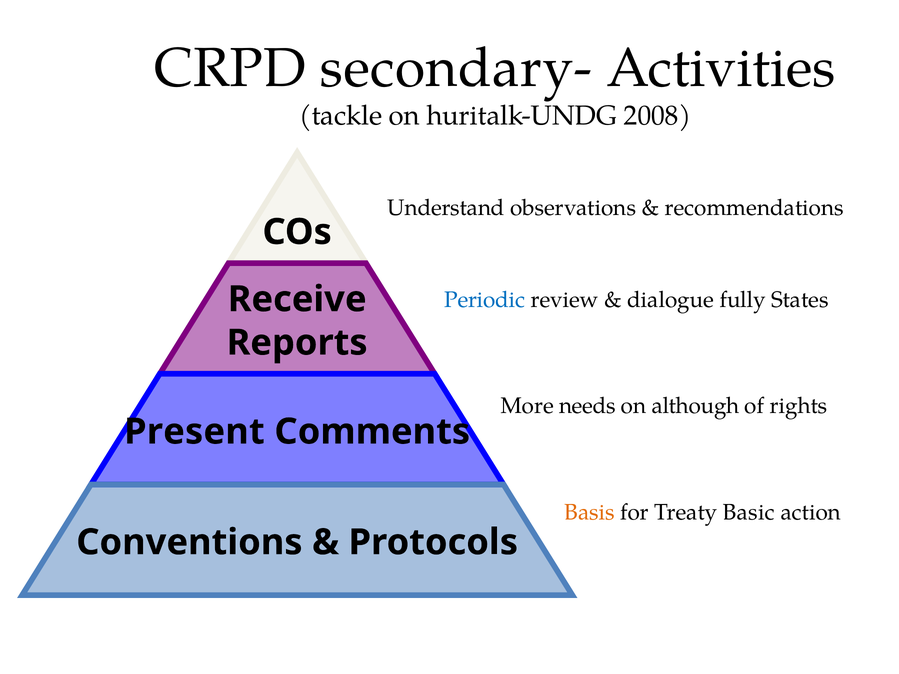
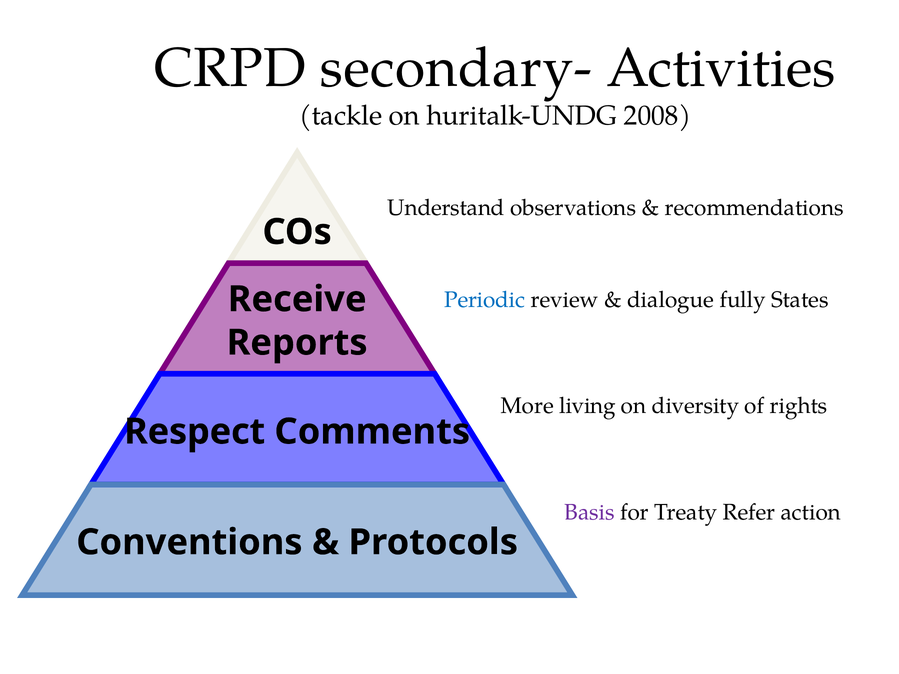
needs: needs -> living
although: although -> diversity
Present: Present -> Respect
Basis colour: orange -> purple
Basic: Basic -> Refer
